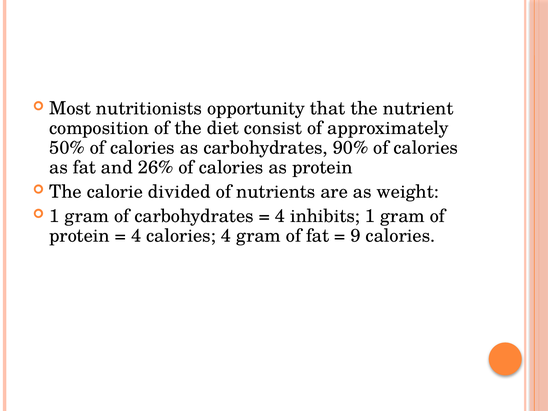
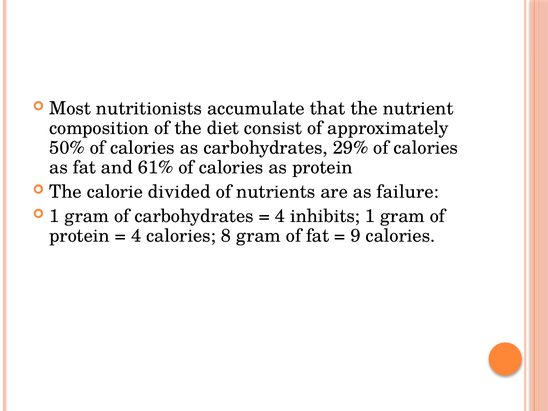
opportunity: opportunity -> accumulate
90%: 90% -> 29%
26%: 26% -> 61%
weight: weight -> failure
calories 4: 4 -> 8
